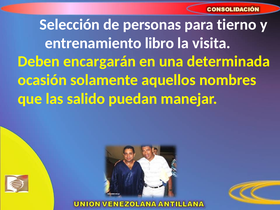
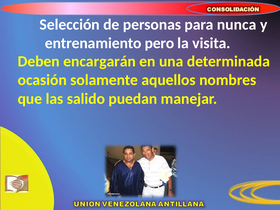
tierno: tierno -> nunca
libro: libro -> pero
